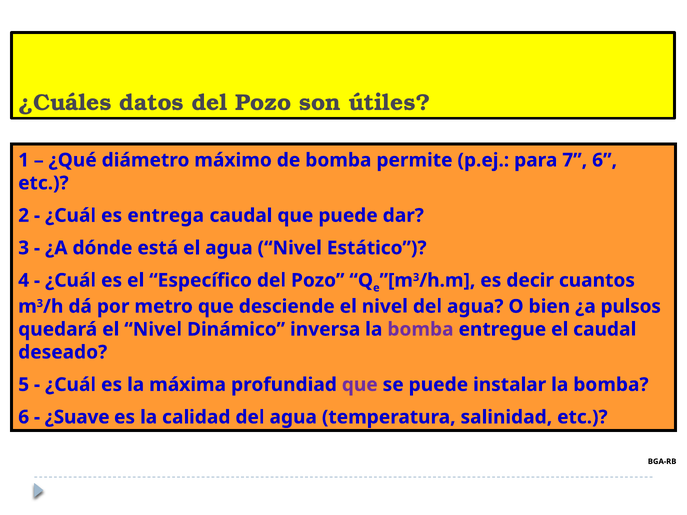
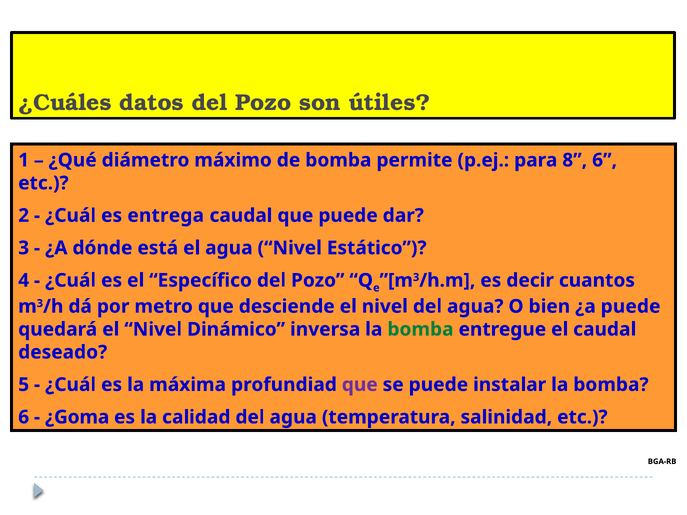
7: 7 -> 8
¿a pulsos: pulsos -> puede
bomba at (420, 329) colour: purple -> green
¿Suave: ¿Suave -> ¿Goma
